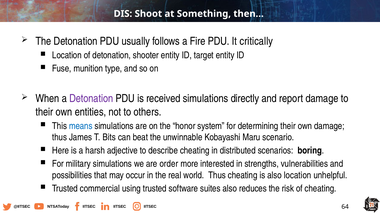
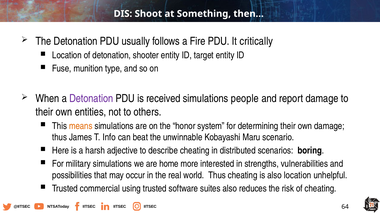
directly: directly -> people
means colour: blue -> orange
Bits: Bits -> Info
order: order -> home
